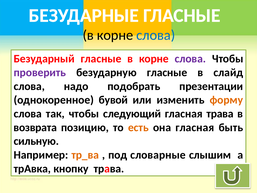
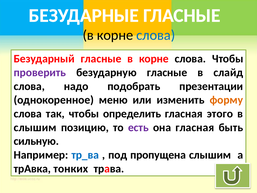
слова at (190, 59) colour: purple -> black
бувой: бувой -> меню
следующий: следующий -> определить
гласная трава: трава -> этого
возврата at (35, 127): возврата -> слышим
есть colour: orange -> purple
тр_ва colour: orange -> blue
словарные: словарные -> пропущена
кнопку: кнопку -> тонких
